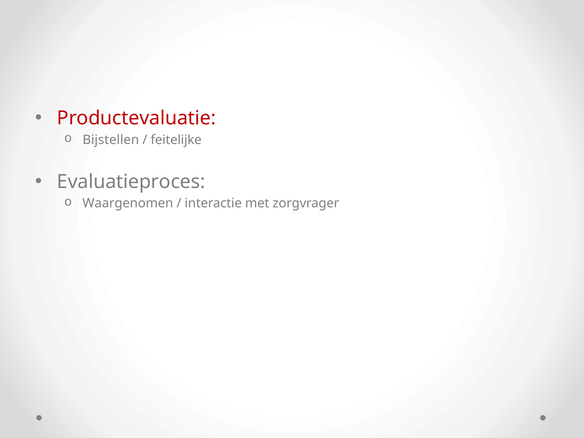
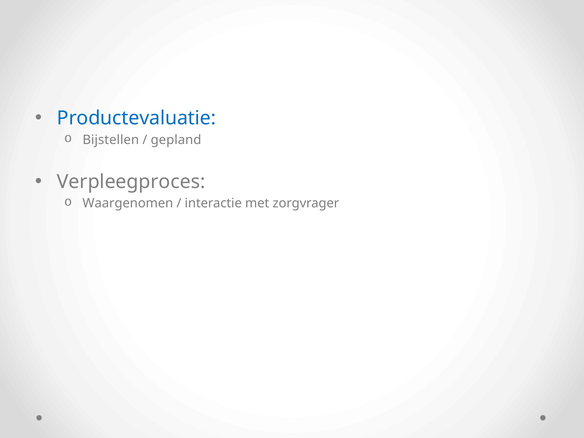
Productevaluatie colour: red -> blue
feitelijke: feitelijke -> gepland
Evaluatieproces: Evaluatieproces -> Verpleegproces
